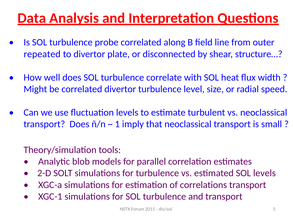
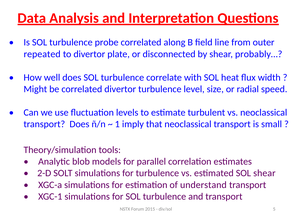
structure…: structure… -> probably…
SOL levels: levels -> shear
correlations: correlations -> understand
